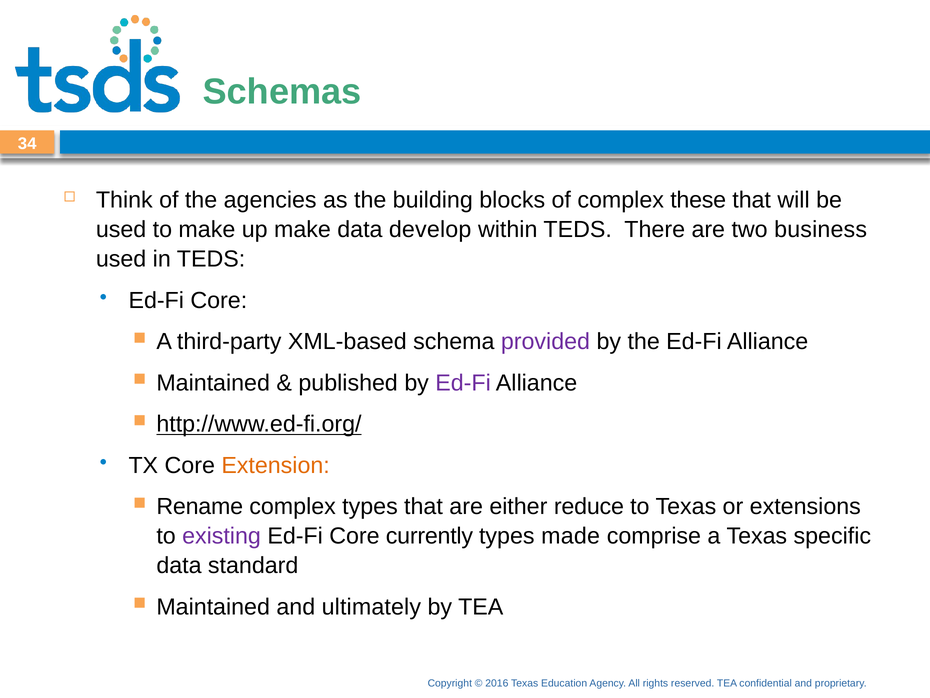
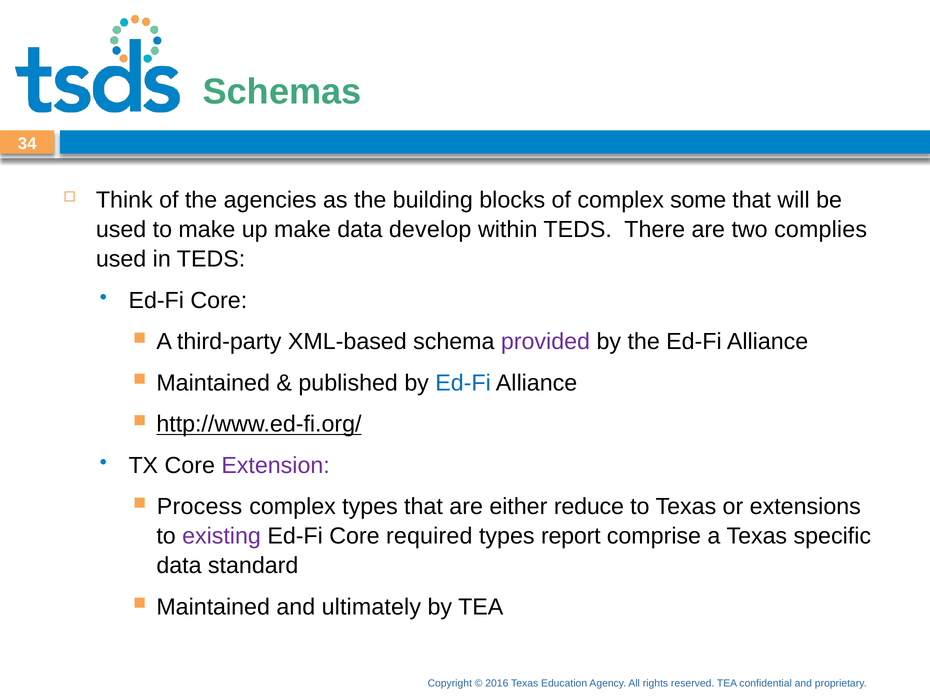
these: these -> some
business: business -> complies
Ed-Fi at (463, 383) colour: purple -> blue
Extension colour: orange -> purple
Rename: Rename -> Process
currently: currently -> required
made: made -> report
